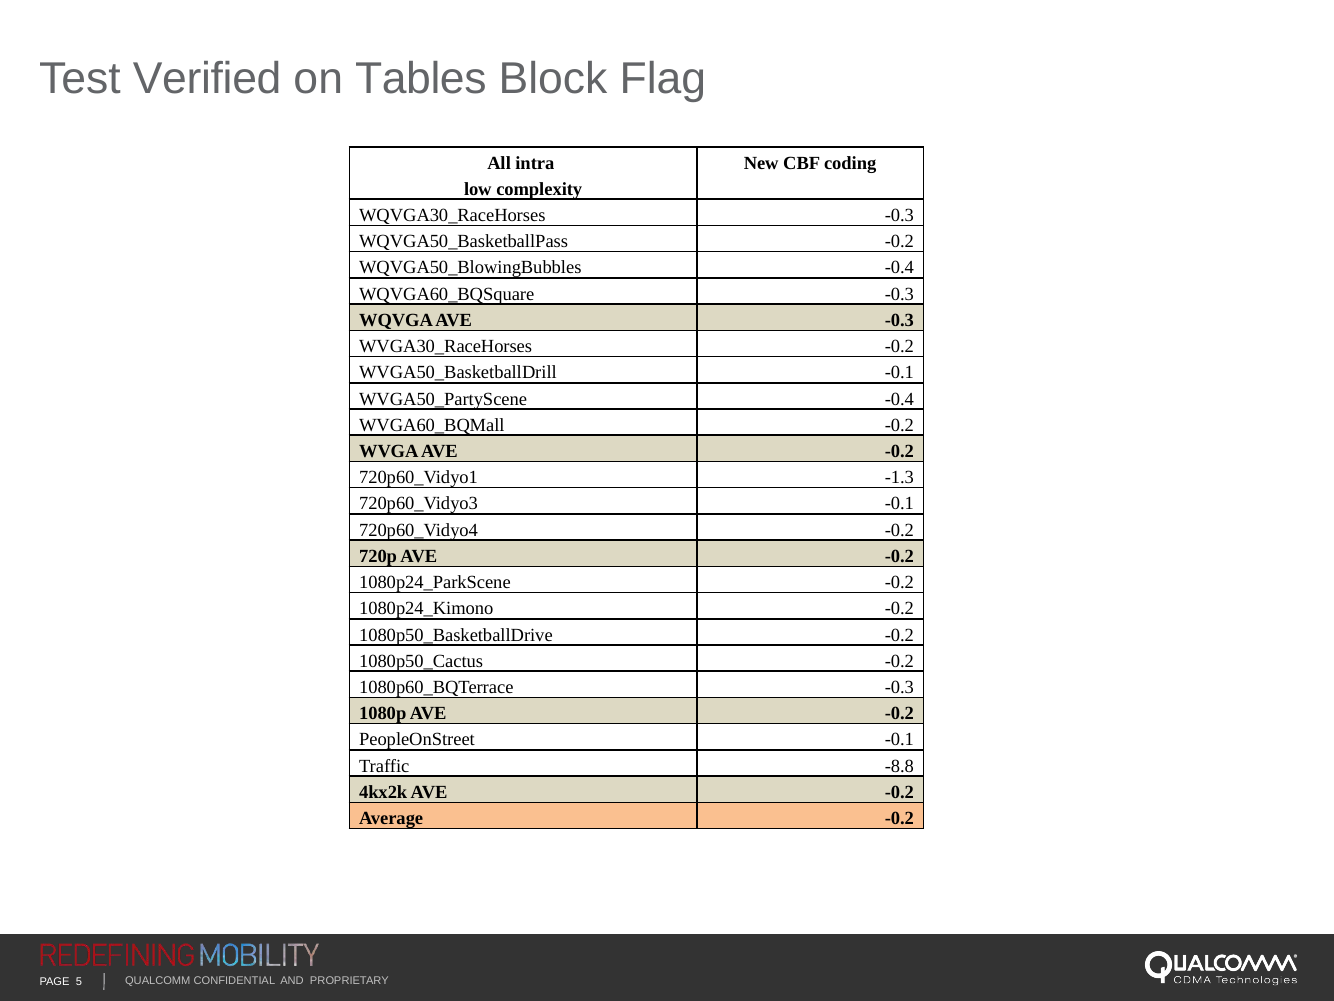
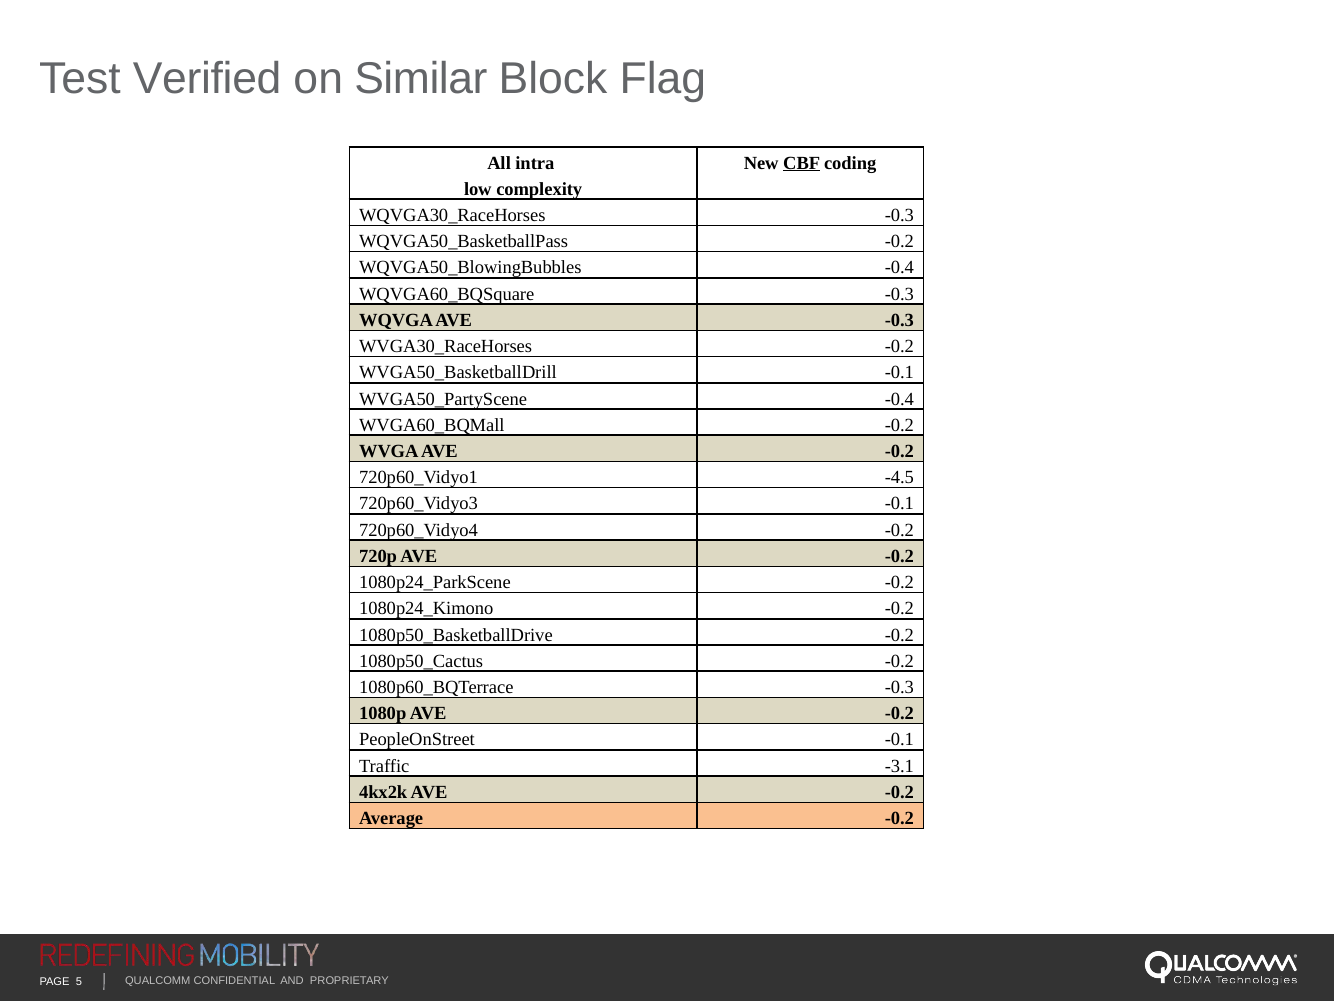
Tables: Tables -> Similar
CBF underline: none -> present
-1.3: -1.3 -> -4.5
-8.8: -8.8 -> -3.1
